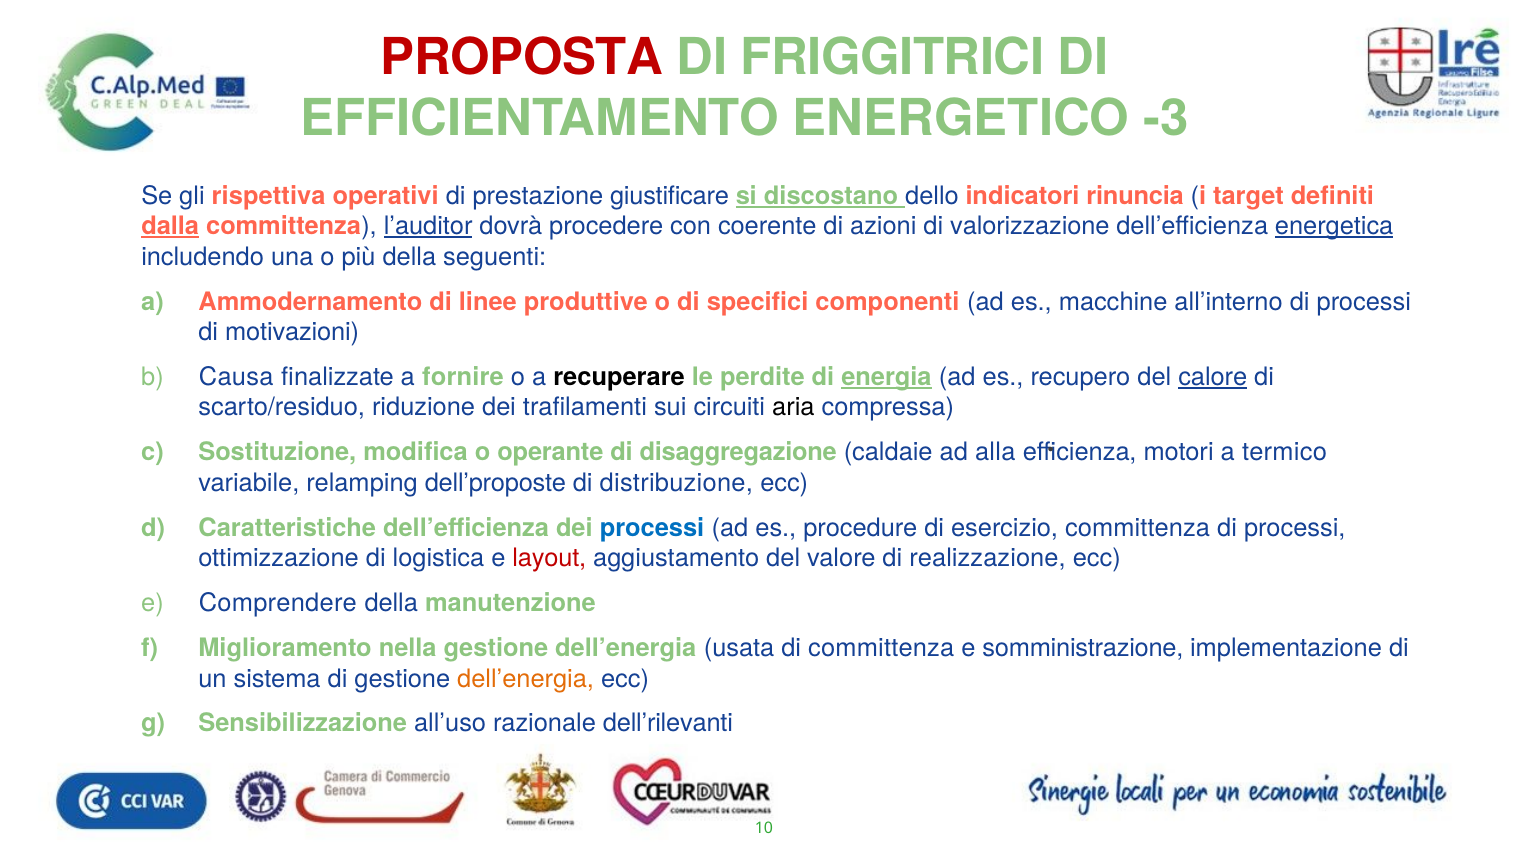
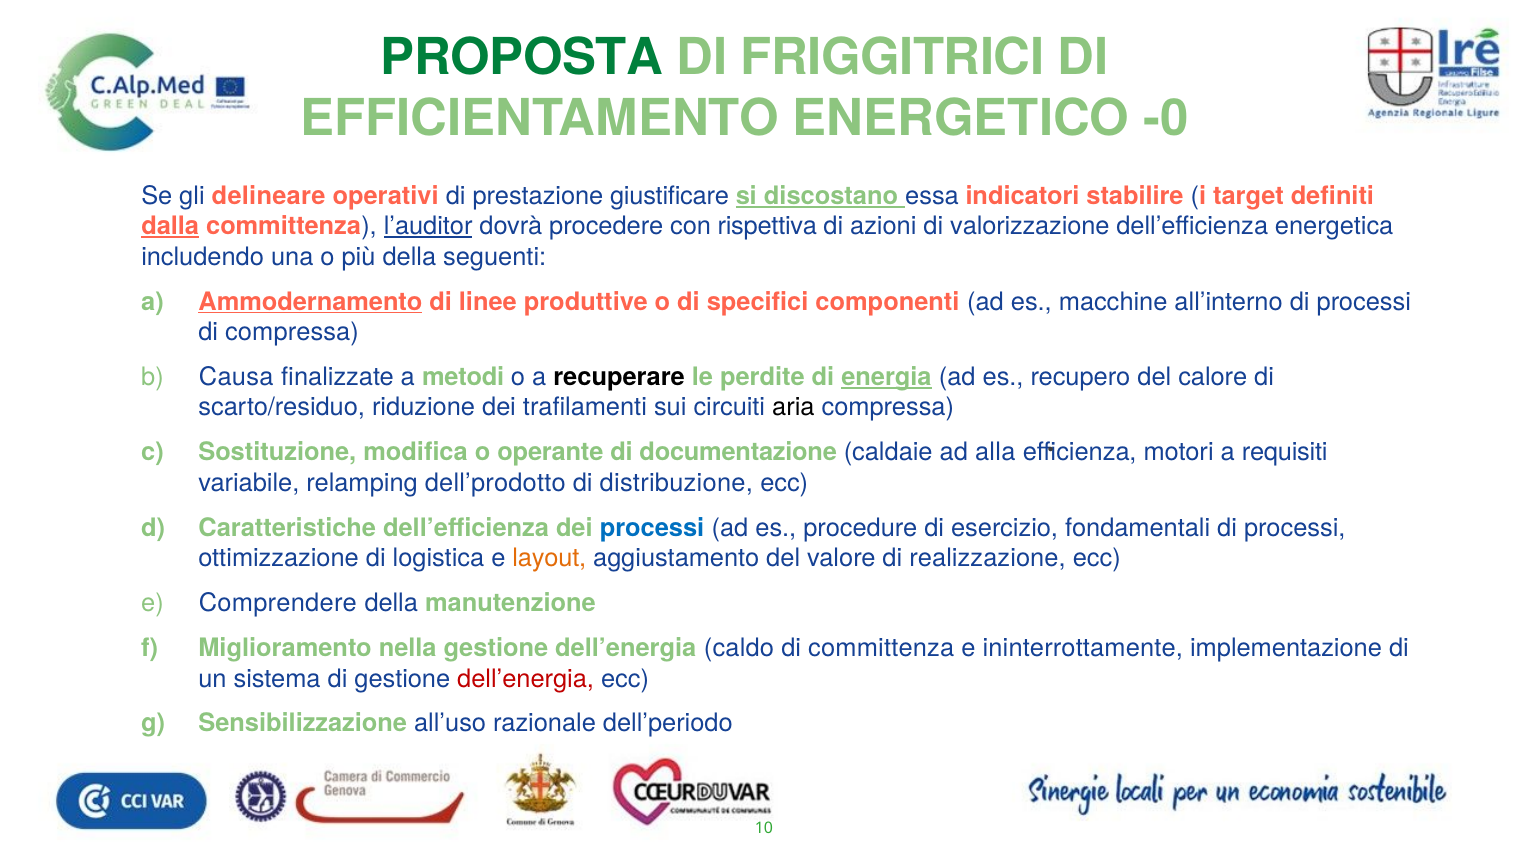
PROPOSTA colour: red -> green
-3: -3 -> -0
rispettiva: rispettiva -> delineare
dello: dello -> essa
rinuncia: rinuncia -> stabilire
coerente: coerente -> rispettiva
energetica underline: present -> none
Ammodernamento underline: none -> present
di motivazioni: motivazioni -> compressa
fornire: fornire -> metodi
calore underline: present -> none
disaggregazione: disaggregazione -> documentazione
termico: termico -> requisiti
dell’proposte: dell’proposte -> dell’prodotto
esercizio committenza: committenza -> fondamentali
layout colour: red -> orange
usata: usata -> caldo
somministrazione: somministrazione -> ininterrottamente
dell’energia at (526, 679) colour: orange -> red
dell’rilevanti: dell’rilevanti -> dell’periodo
